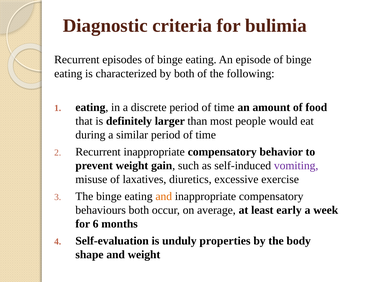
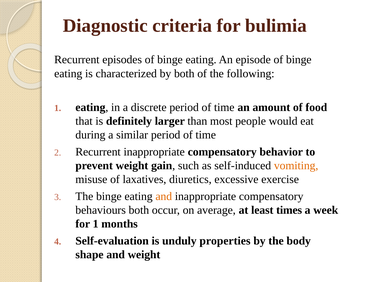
vomiting colour: purple -> orange
early: early -> times
for 6: 6 -> 1
